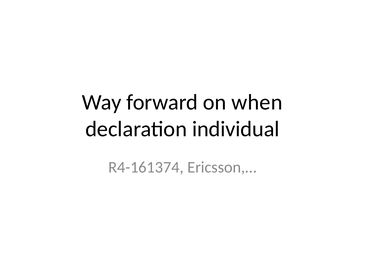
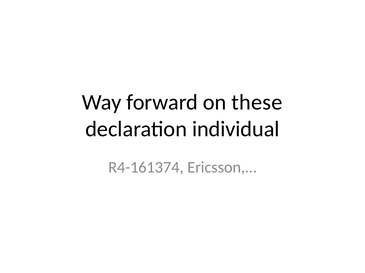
when: when -> these
